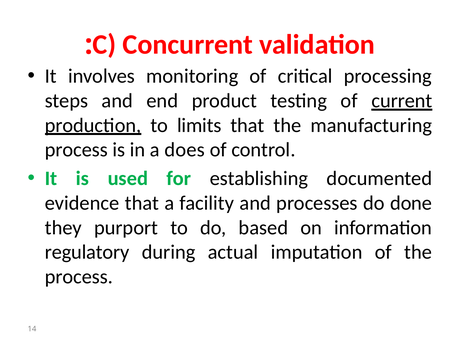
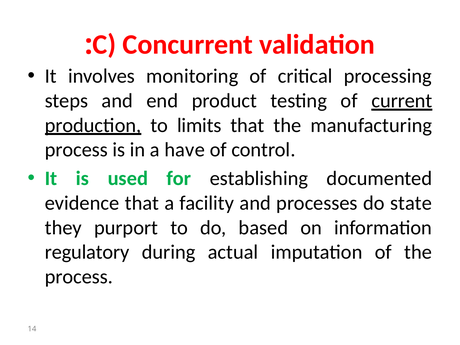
does: does -> have
done: done -> state
